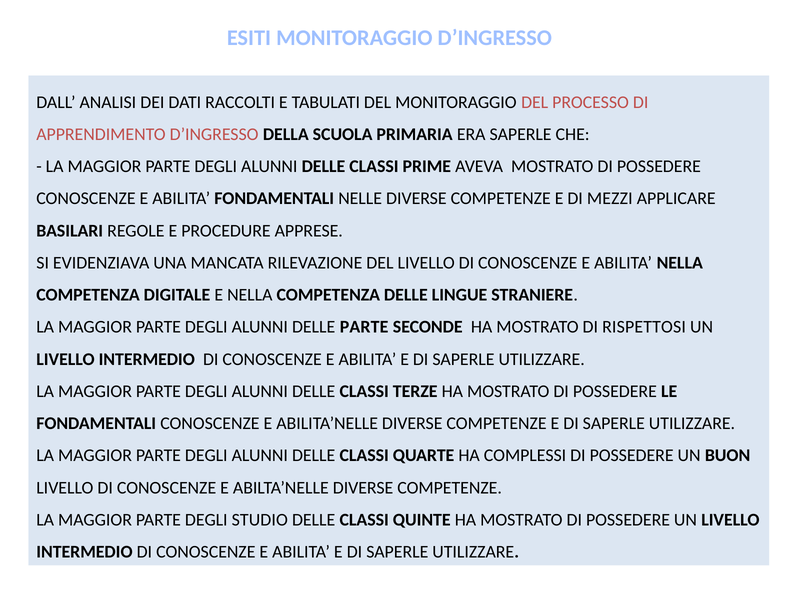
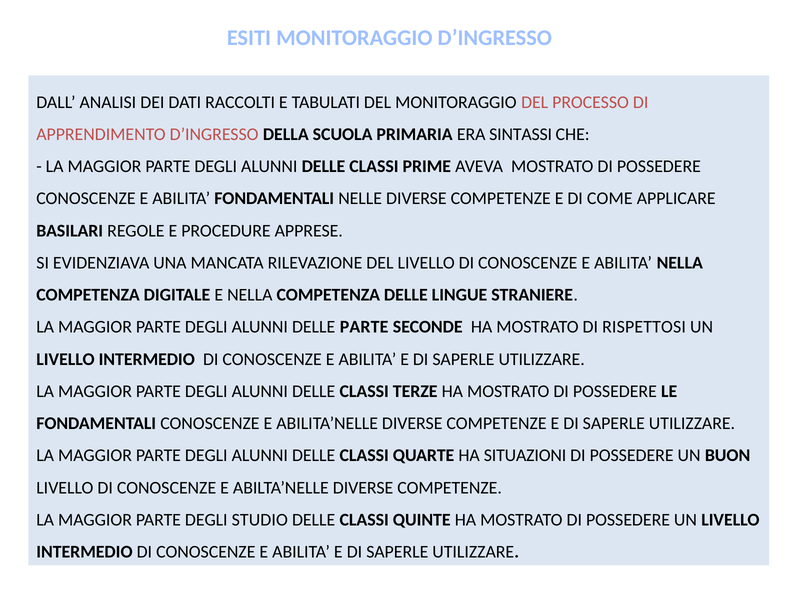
ERA SAPERLE: SAPERLE -> SINTASSI
MEZZI: MEZZI -> COME
COMPLESSI: COMPLESSI -> SITUAZIONI
